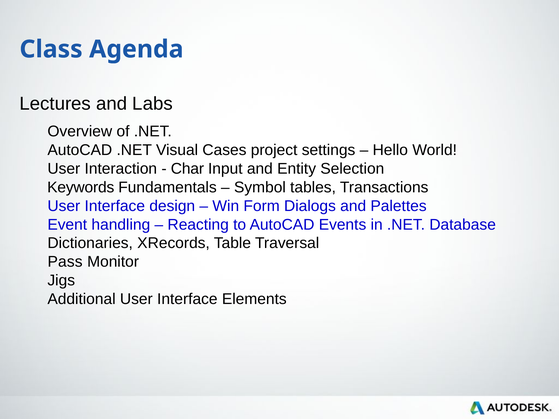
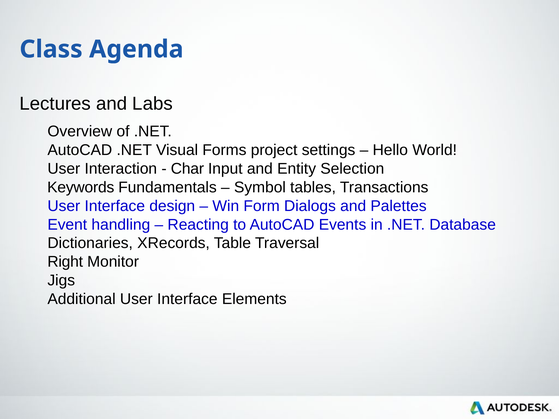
Cases: Cases -> Forms
Pass: Pass -> Right
